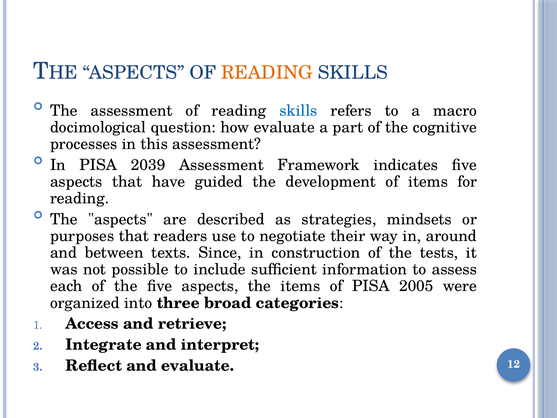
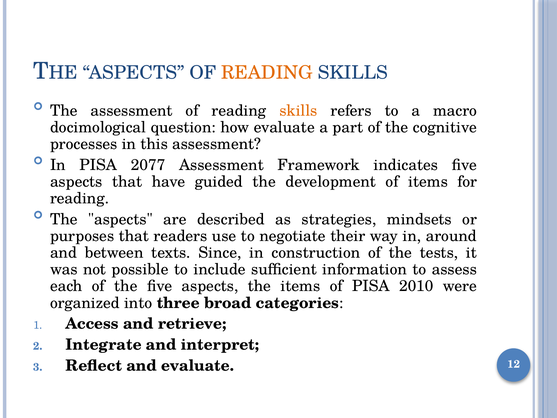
skills at (298, 111) colour: blue -> orange
2039: 2039 -> 2077
2005: 2005 -> 2010
